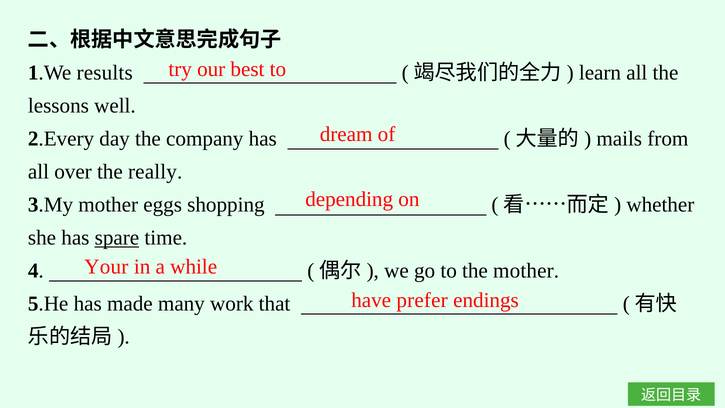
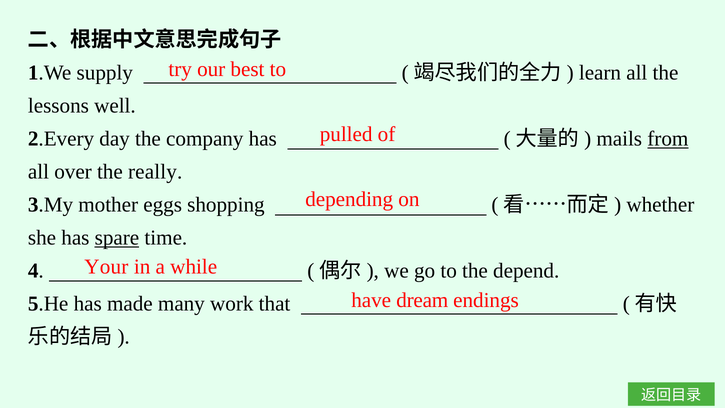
results: results -> supply
dream: dream -> pulled
from underline: none -> present
the mother: mother -> depend
prefer: prefer -> dream
